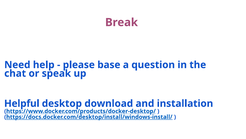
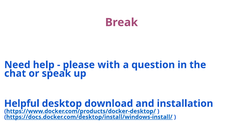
base: base -> with
